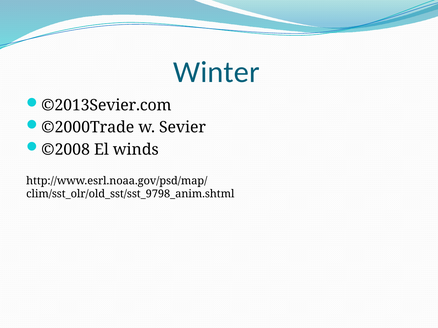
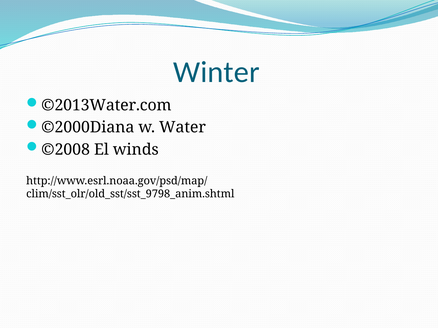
©2013Sevier.com: ©2013Sevier.com -> ©2013Water.com
©2000Trade: ©2000Trade -> ©2000Diana
Sevier: Sevier -> Water
